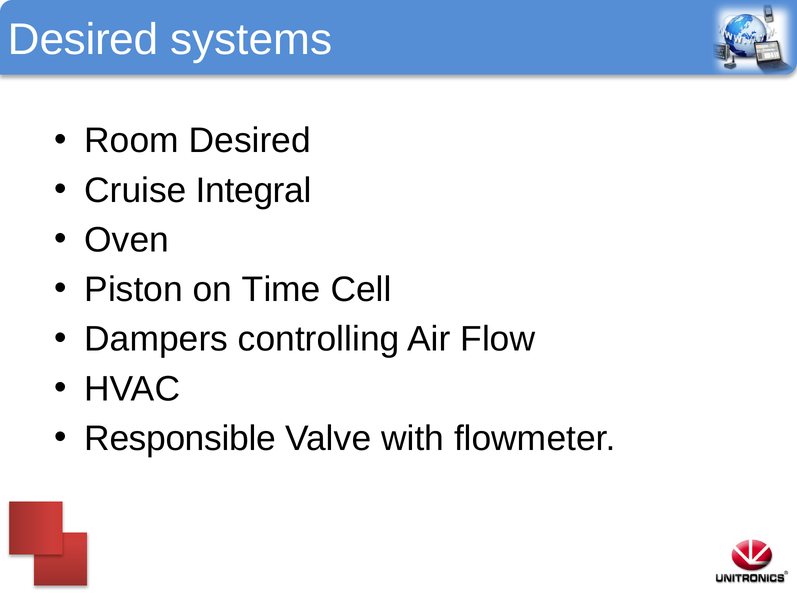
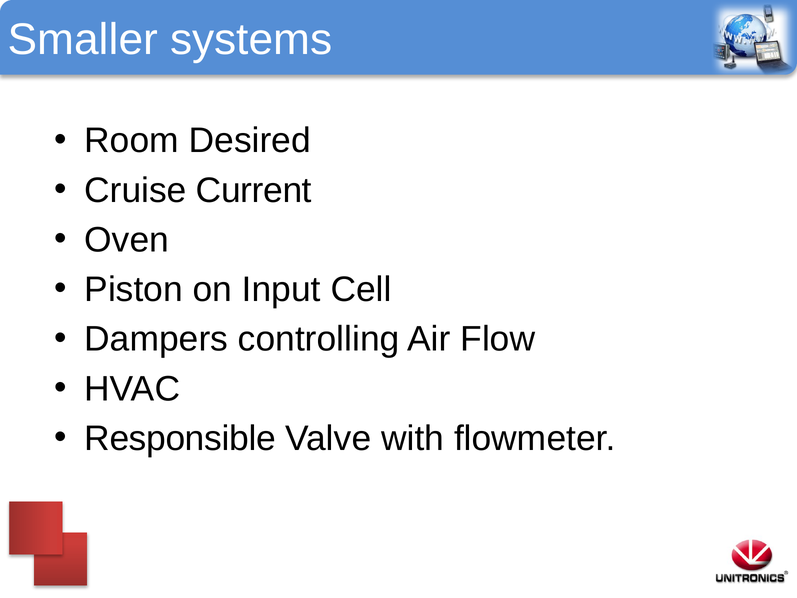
Desired at (83, 40): Desired -> Smaller
Integral: Integral -> Current
Time: Time -> Input
